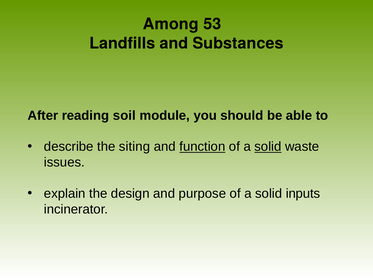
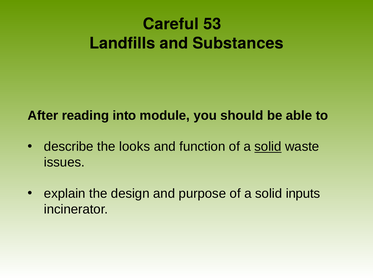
Among: Among -> Careful
soil: soil -> into
siting: siting -> looks
function underline: present -> none
